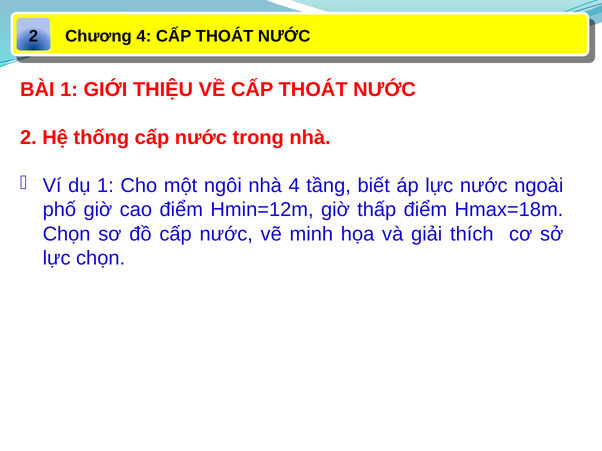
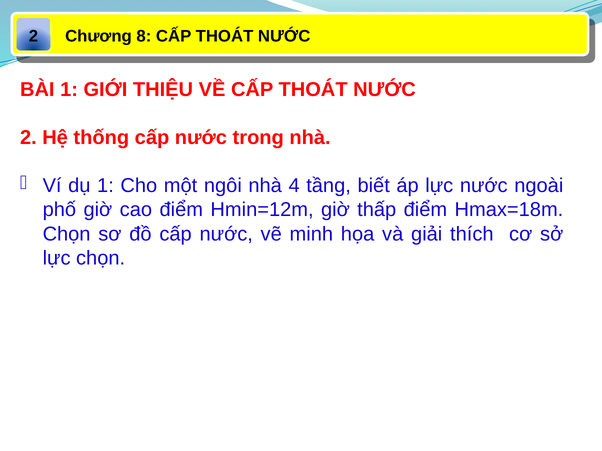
Chương 4: 4 -> 8
